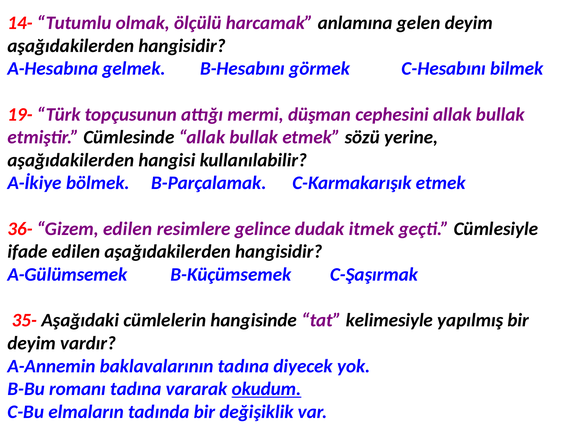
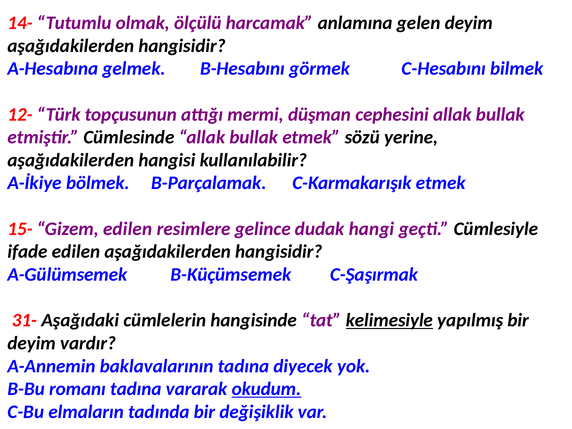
19-: 19- -> 12-
36-: 36- -> 15-
itmek: itmek -> hangi
35-: 35- -> 31-
kelimesiyle underline: none -> present
